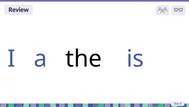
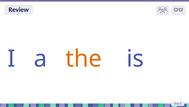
the colour: black -> orange
